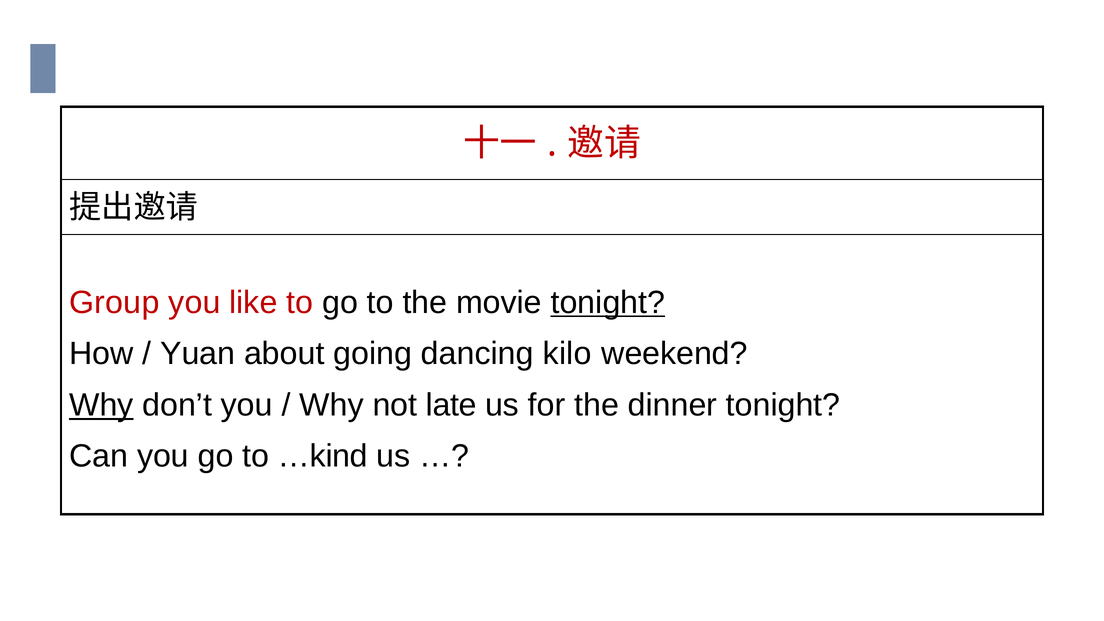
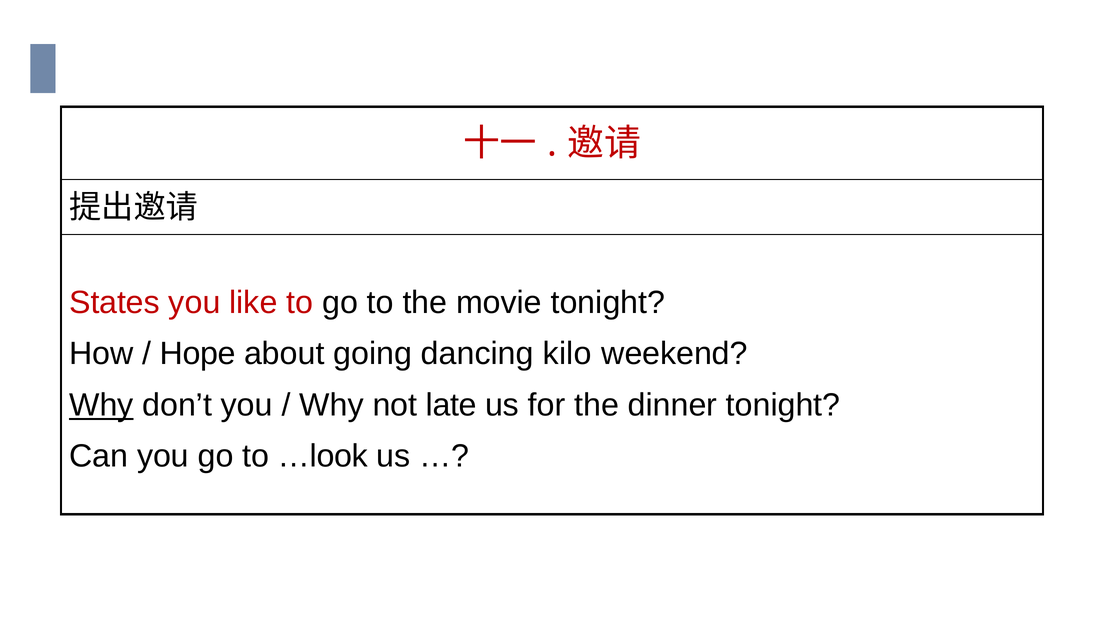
Group: Group -> States
tonight at (608, 302) underline: present -> none
Yuan: Yuan -> Hope
…kind: …kind -> …look
